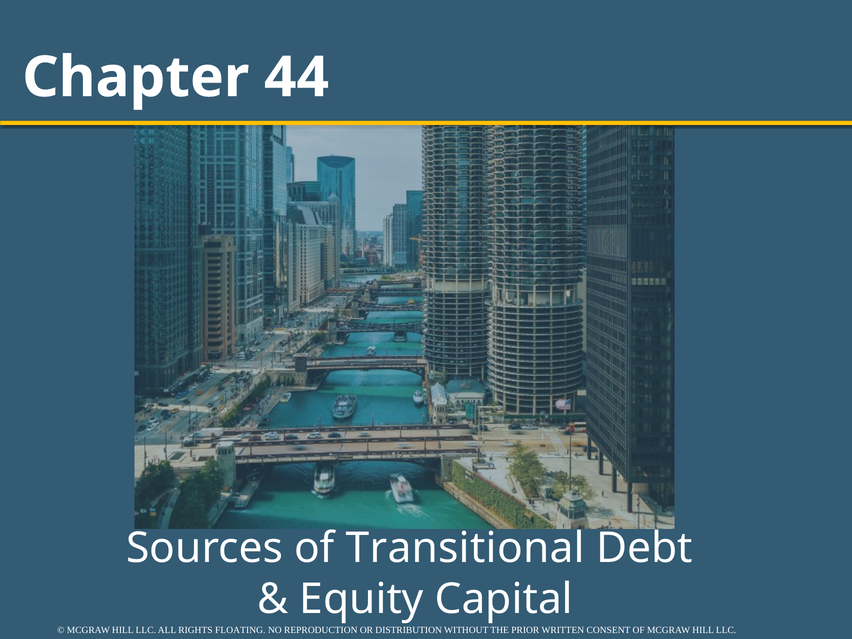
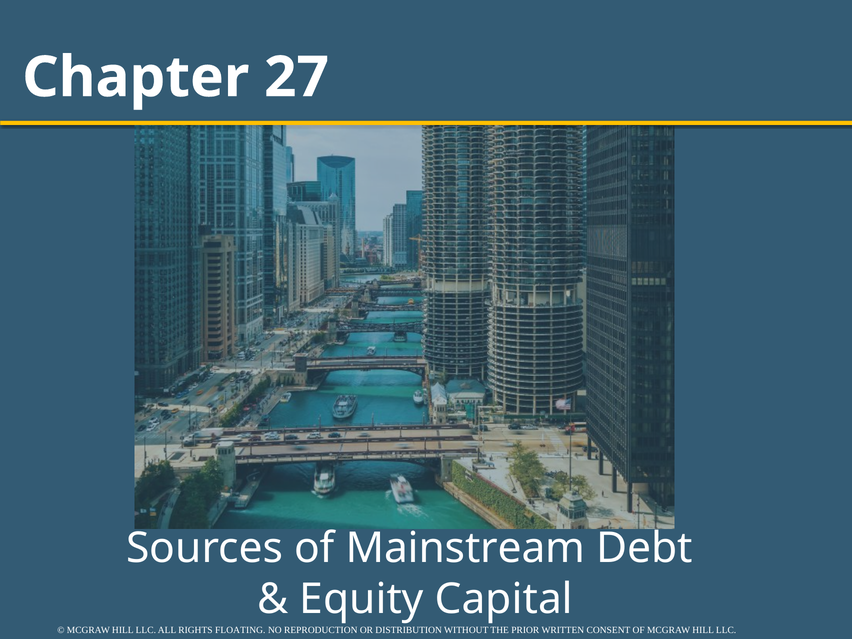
44: 44 -> 27
Transitional: Transitional -> Mainstream
